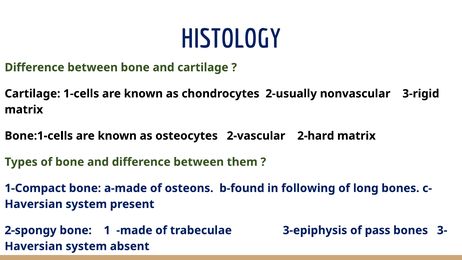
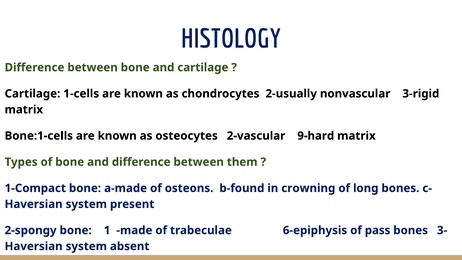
2-hard: 2-hard -> 9-hard
following: following -> crowning
3-epiphysis: 3-epiphysis -> 6-epiphysis
